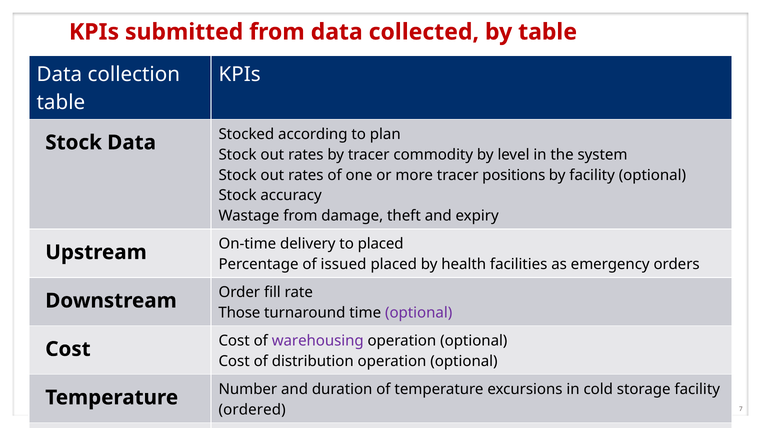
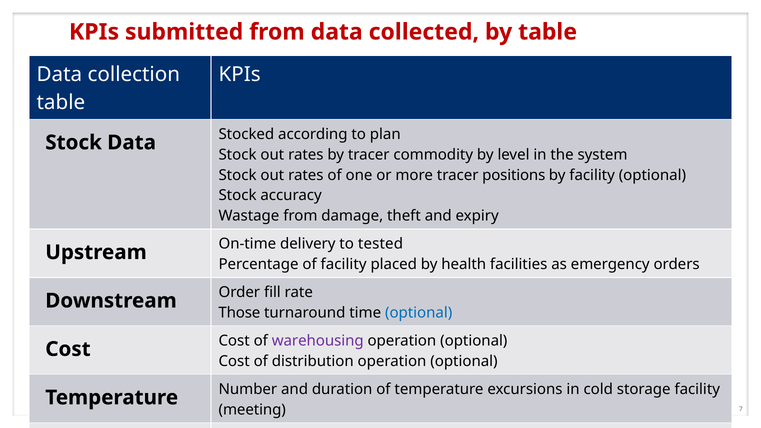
to placed: placed -> tested
of issued: issued -> facility
optional at (419, 313) colour: purple -> blue
ordered: ordered -> meeting
